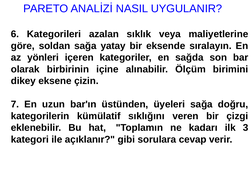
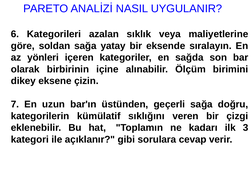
üyeleri: üyeleri -> geçerli
